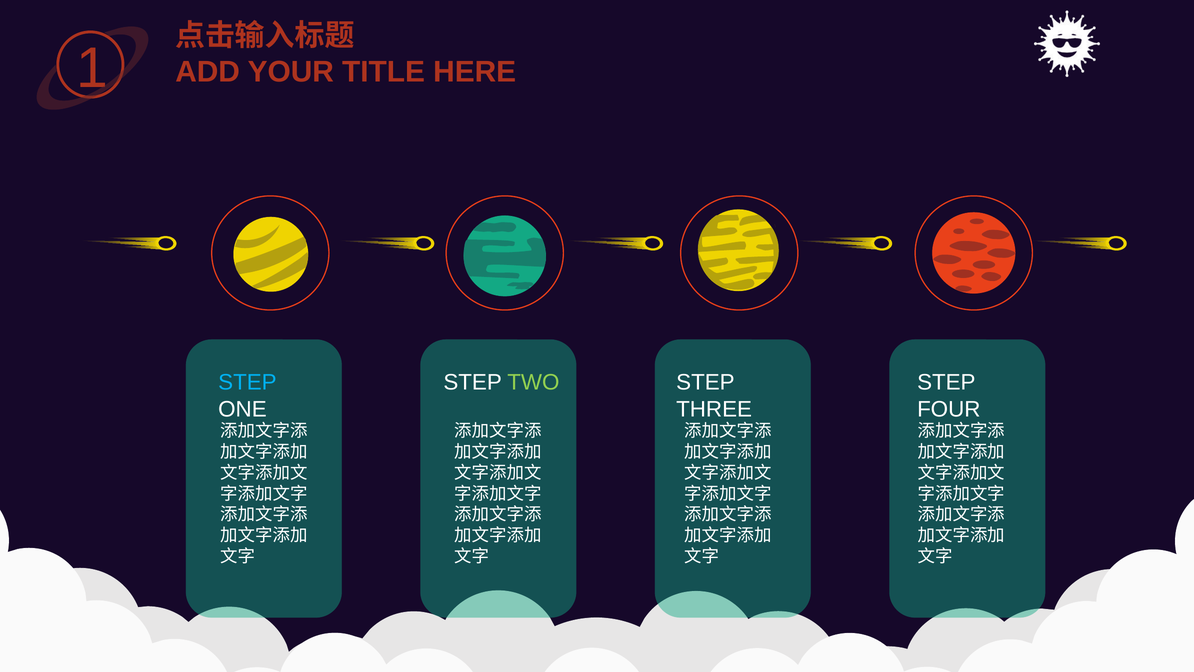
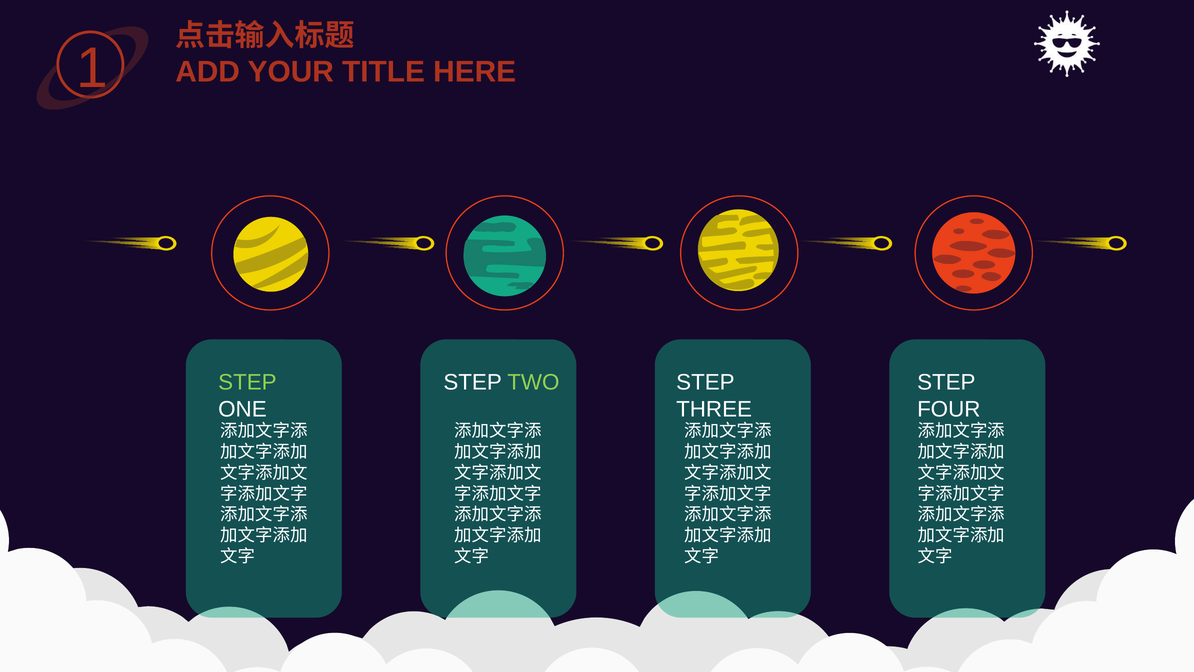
STEP at (247, 382) colour: light blue -> light green
